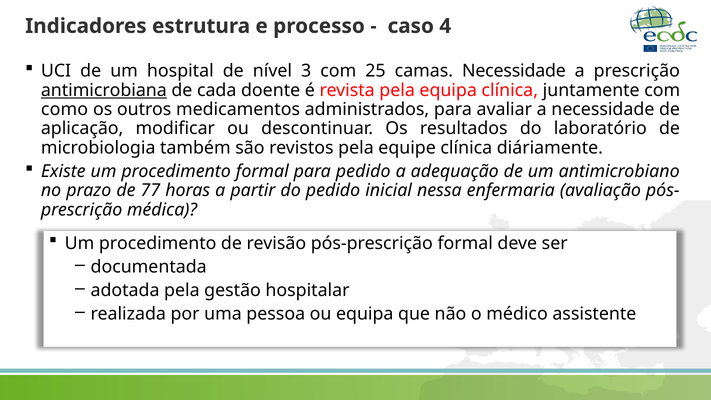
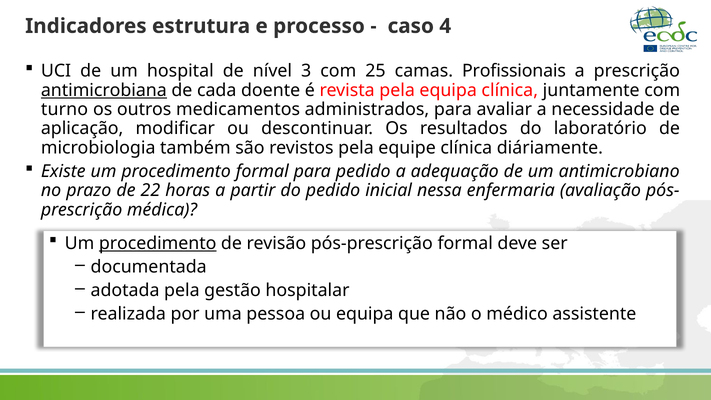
camas Necessidade: Necessidade -> Profissionais
como: como -> turno
77: 77 -> 22
procedimento at (158, 243) underline: none -> present
